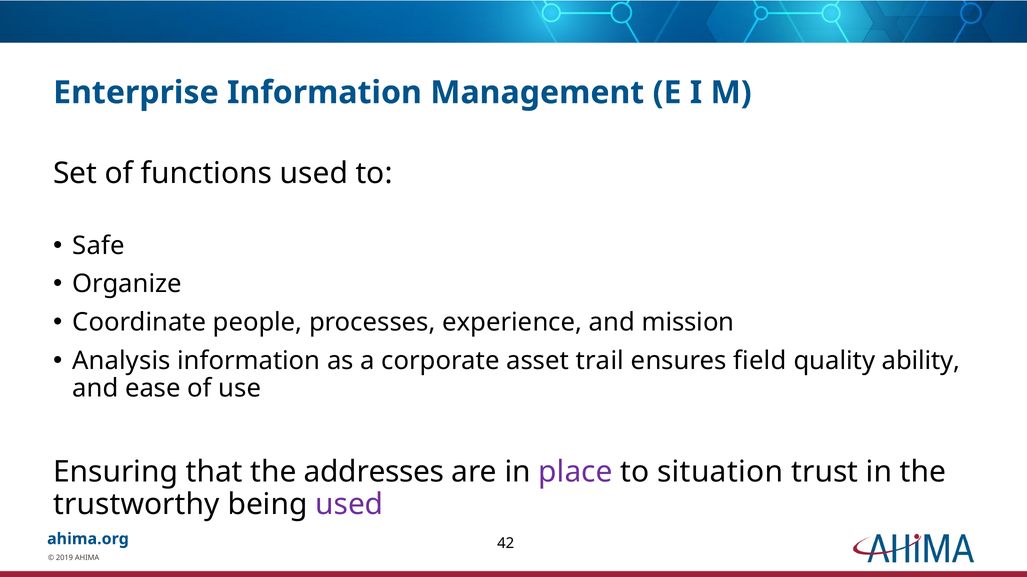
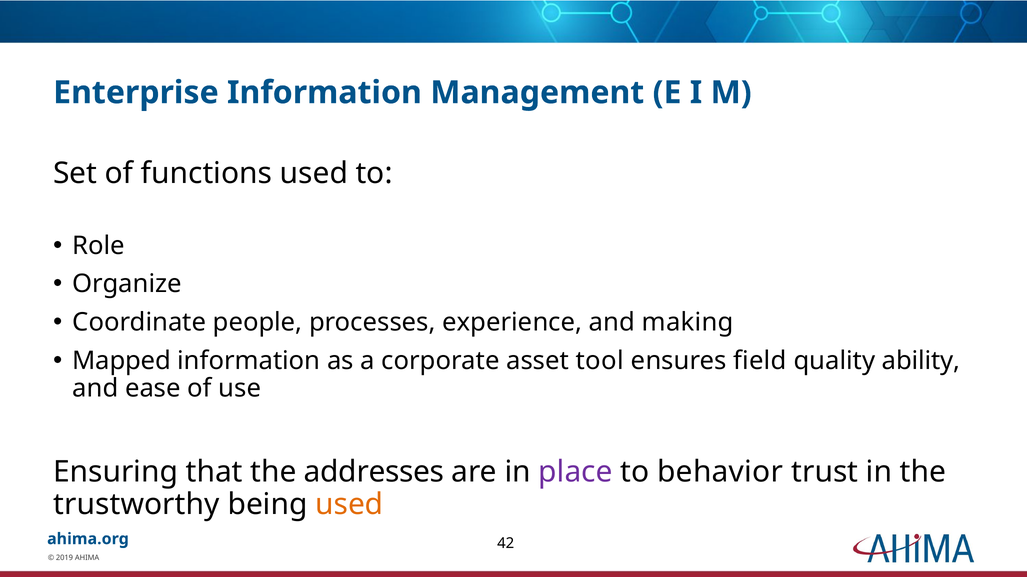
Safe: Safe -> Role
mission: mission -> making
Analysis: Analysis -> Mapped
trail: trail -> tool
situation: situation -> behavior
used at (349, 505) colour: purple -> orange
